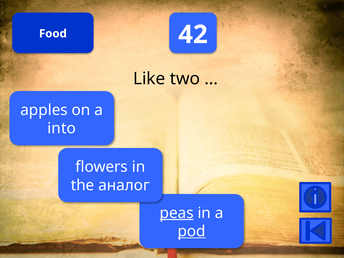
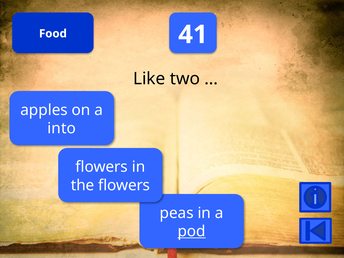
42: 42 -> 41
the аналог: аналог -> flowers
peas underline: present -> none
